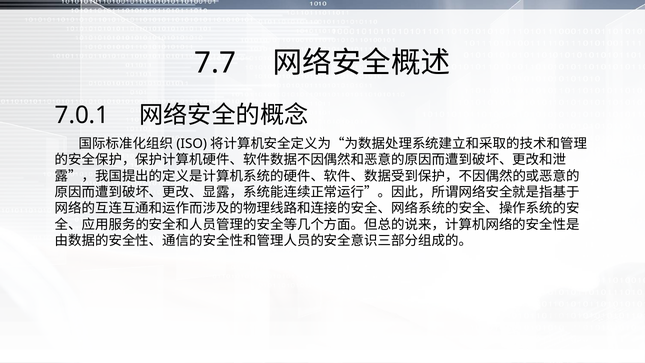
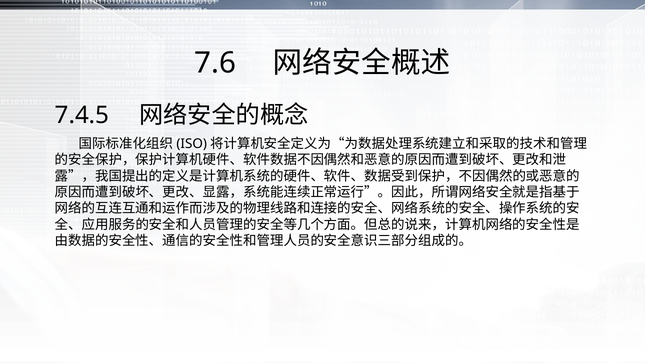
7.7: 7.7 -> 7.6
7.0.1: 7.0.1 -> 7.4.5
